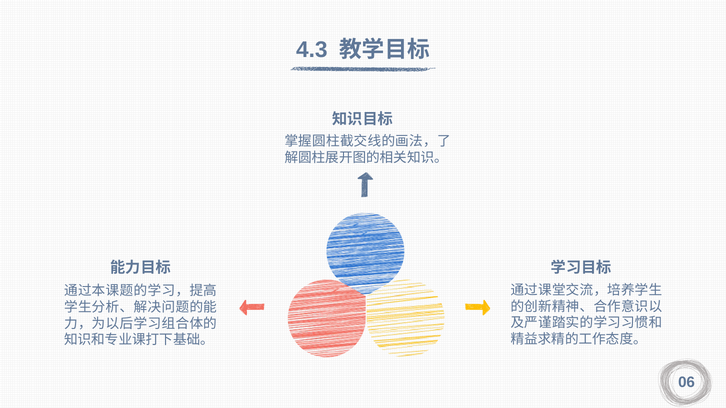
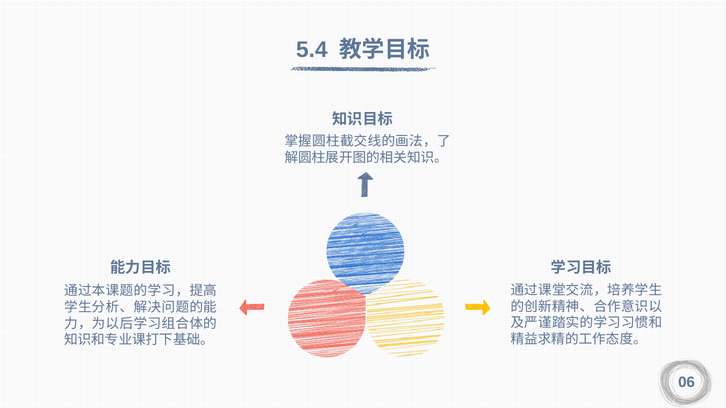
4.3: 4.3 -> 5.4
